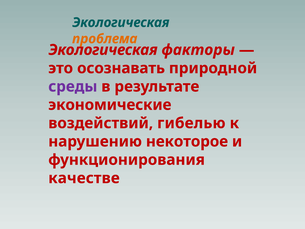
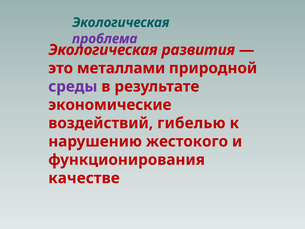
проблема colour: orange -> purple
факторы: факторы -> развития
осознавать: осознавать -> металлами
некоторое: некоторое -> жестокого
